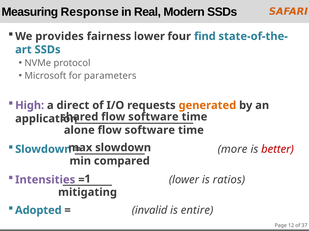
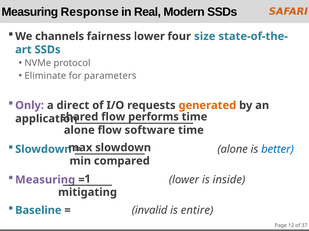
provides: provides -> channels
find: find -> size
Microsoft: Microsoft -> Eliminate
High: High -> Only
software at (153, 117): software -> performs
more at (233, 150): more -> alone
better colour: red -> blue
Intensities at (45, 180): Intensities -> Measuring
ratios: ratios -> inside
Adopted: Adopted -> Baseline
